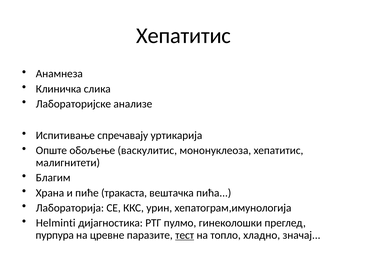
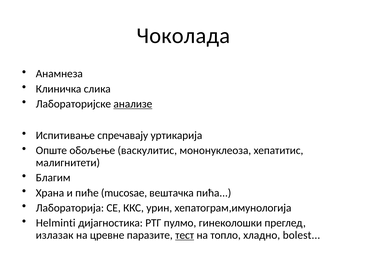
Хепатитис at (184, 36): Хепатитис -> Чоколада
анализе underline: none -> present
тракаста: тракаста -> mucosae
пурпура: пурпура -> излазак
значај: значај -> bolest
